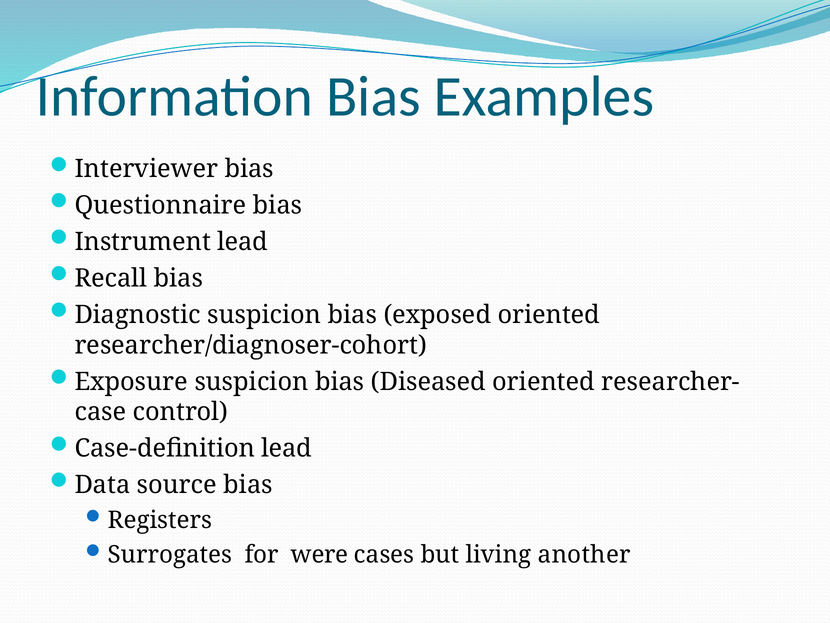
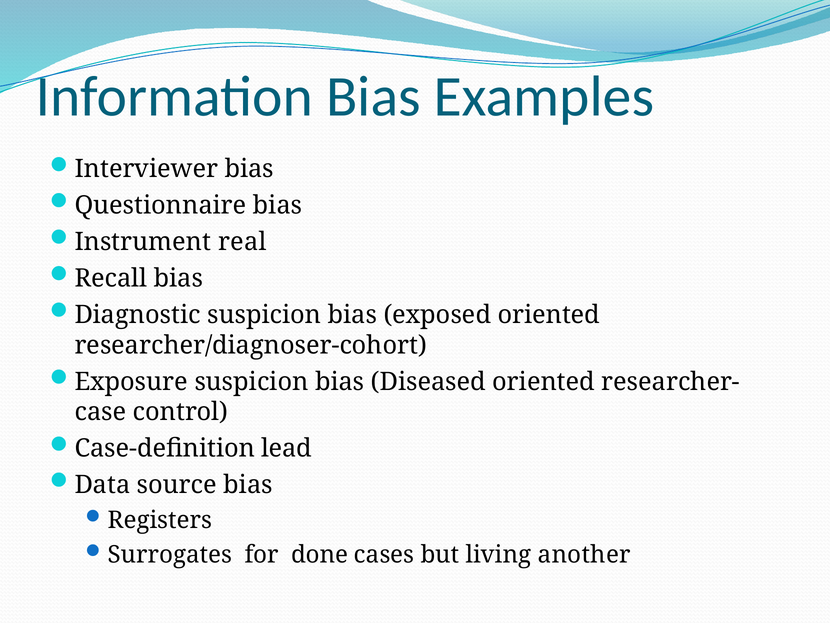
Instrument lead: lead -> real
were: were -> done
